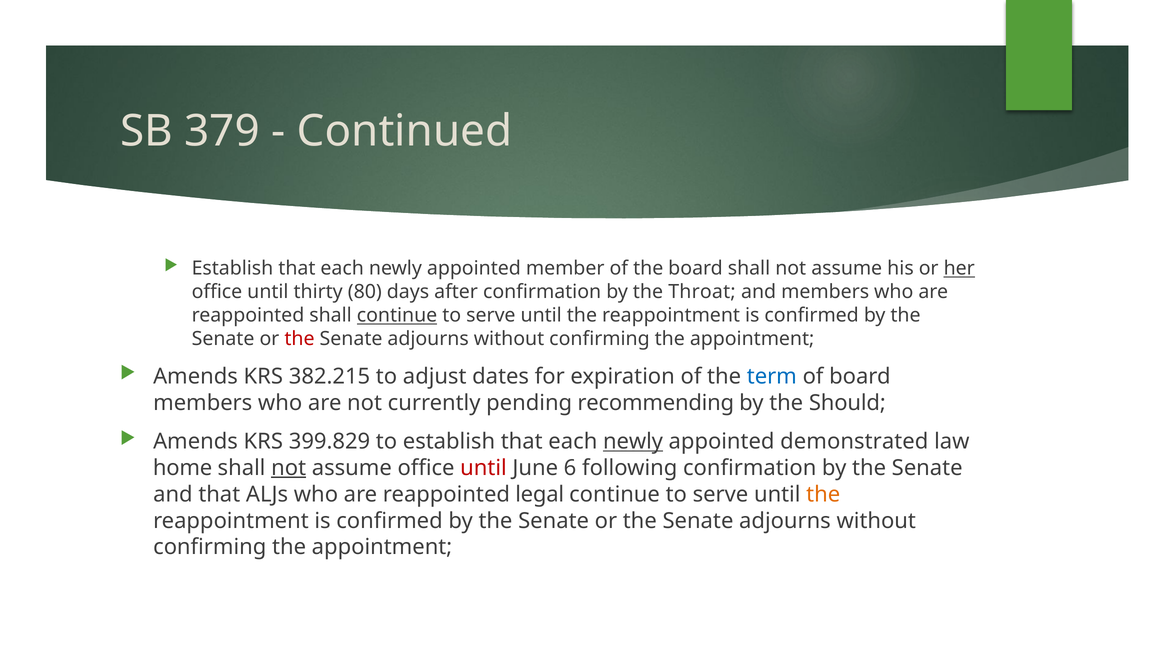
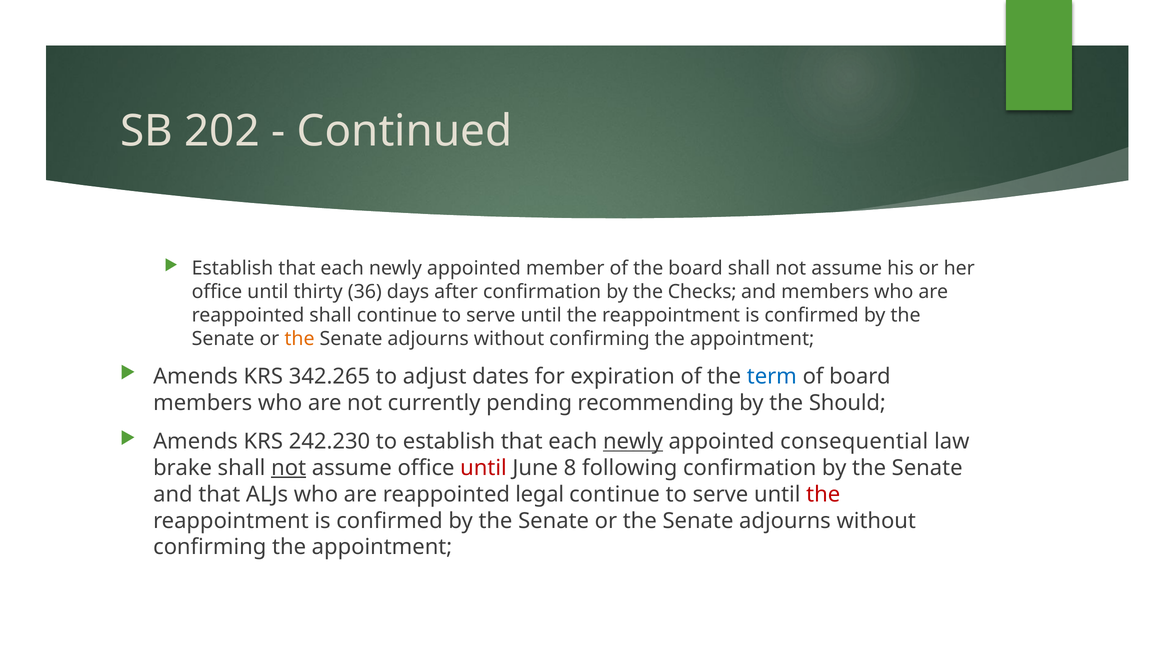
379: 379 -> 202
her underline: present -> none
80: 80 -> 36
Throat: Throat -> Checks
continue at (397, 315) underline: present -> none
the at (299, 339) colour: red -> orange
382.215: 382.215 -> 342.265
399.829: 399.829 -> 242.230
demonstrated: demonstrated -> consequential
home: home -> brake
6: 6 -> 8
the at (823, 494) colour: orange -> red
